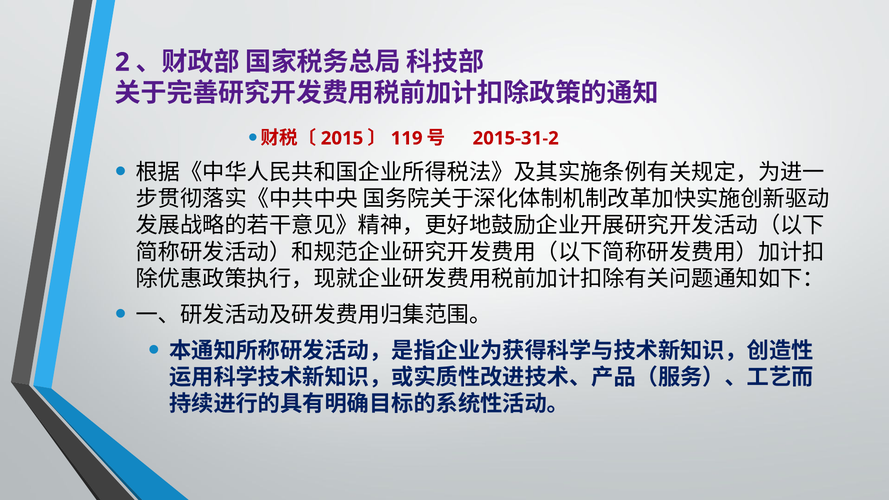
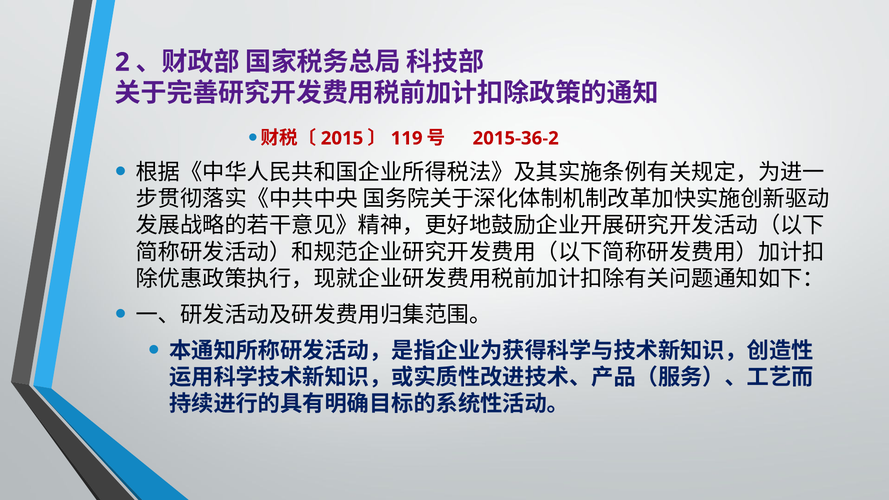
2015-31-2: 2015-31-2 -> 2015-36-2
